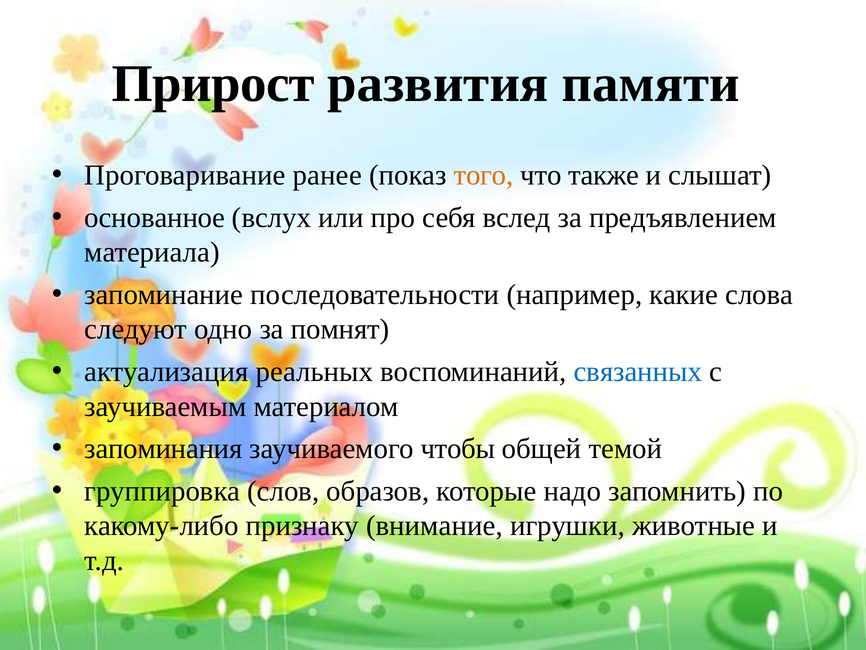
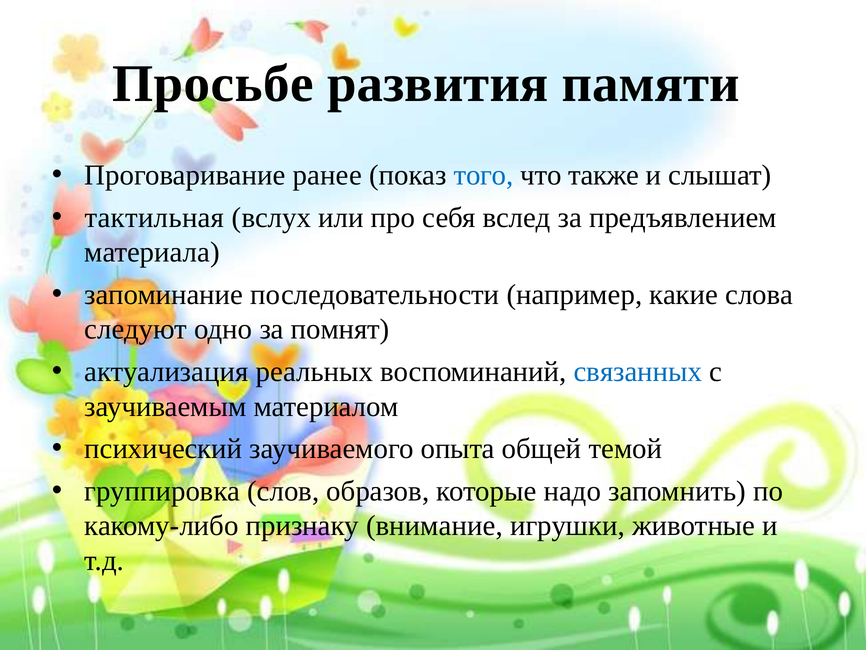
Прирост: Прирост -> Просьбе
того colour: orange -> blue
основанное: основанное -> тактильная
запоминания: запоминания -> психический
чтобы: чтобы -> опыта
